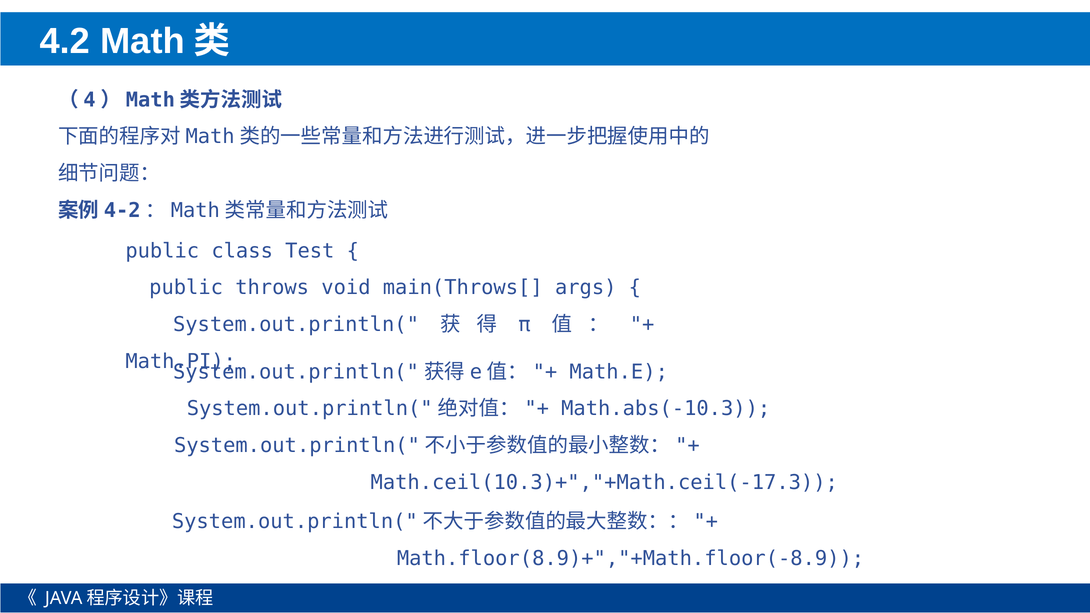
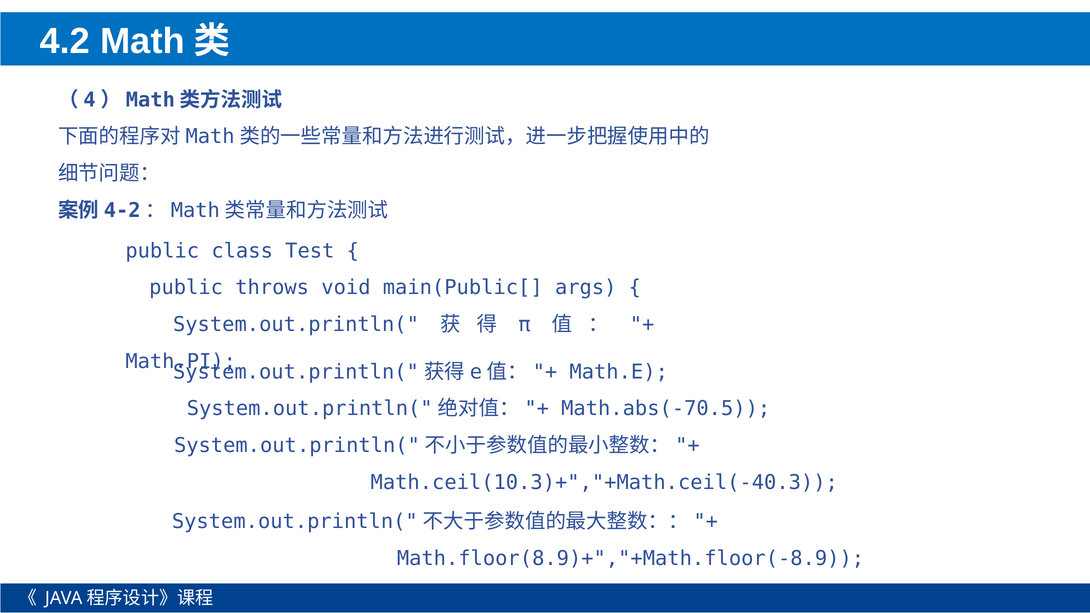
main(Throws[: main(Throws[ -> main(Public[
Math.abs(-10.3: Math.abs(-10.3 -> Math.abs(-70.5
Math.ceil(10.3)+","+Math.ceil(-17.3: Math.ceil(10.3)+","+Math.ceil(-17.3 -> Math.ceil(10.3)+","+Math.ceil(-40.3
